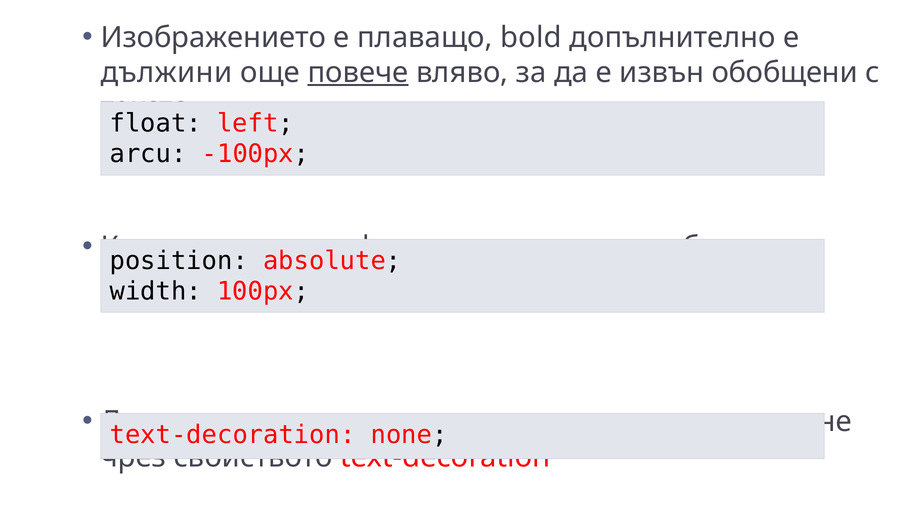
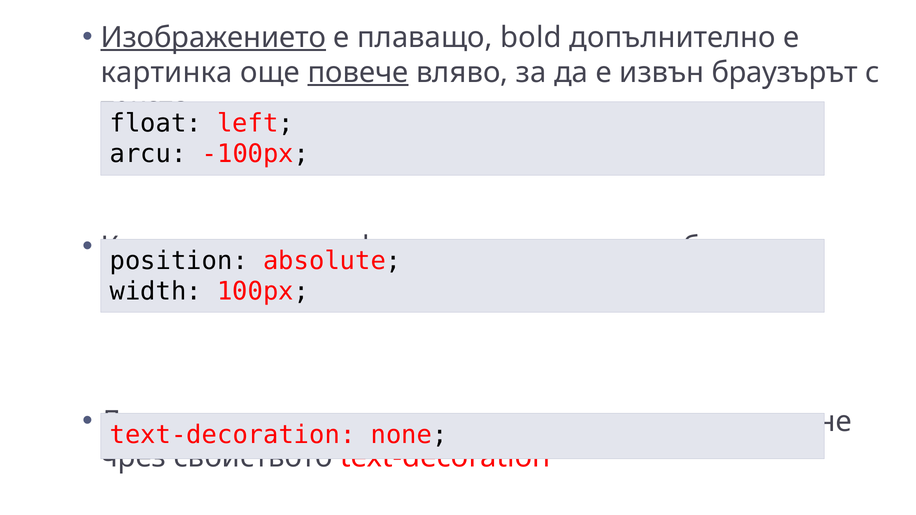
Изображението underline: none -> present
дължини: дължини -> картинка
обобщени: обобщени -> браузърът
